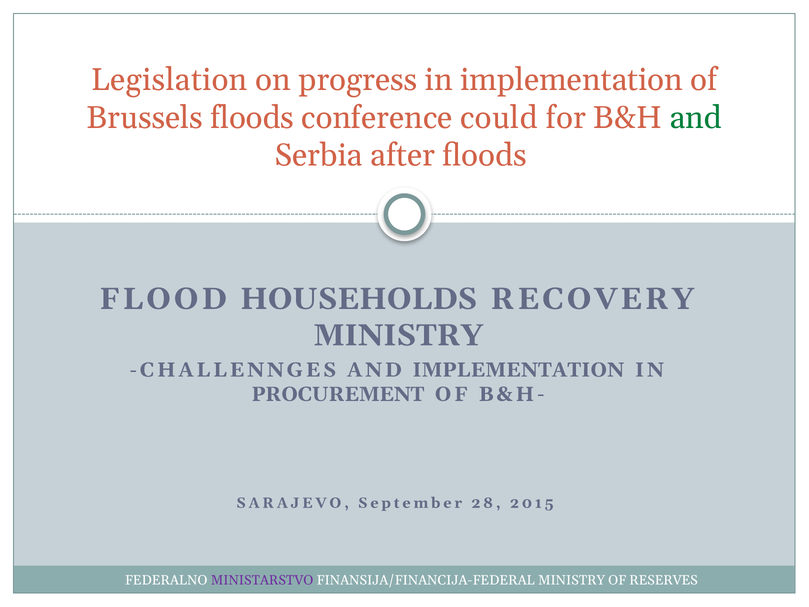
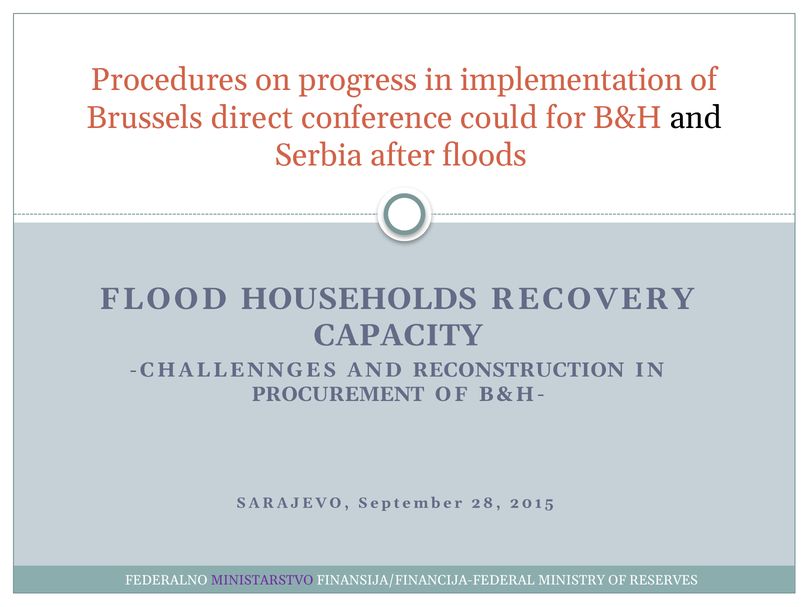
Legislation: Legislation -> Procedures
Brussels floods: floods -> direct
and at (696, 118) colour: green -> black
MINISTRY at (398, 335): MINISTRY -> CAPACITY
AND IMPLEMENTATION: IMPLEMENTATION -> RECONSTRUCTION
